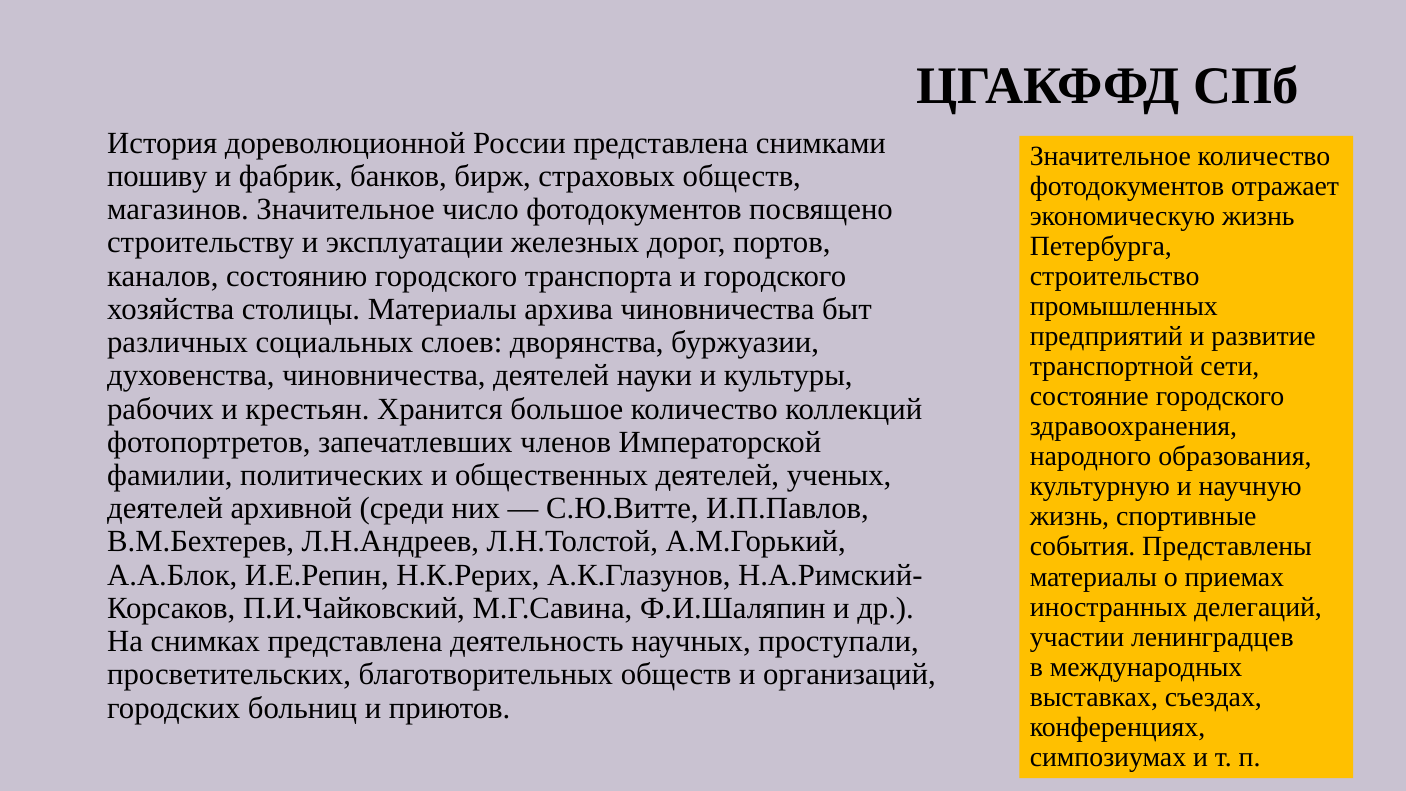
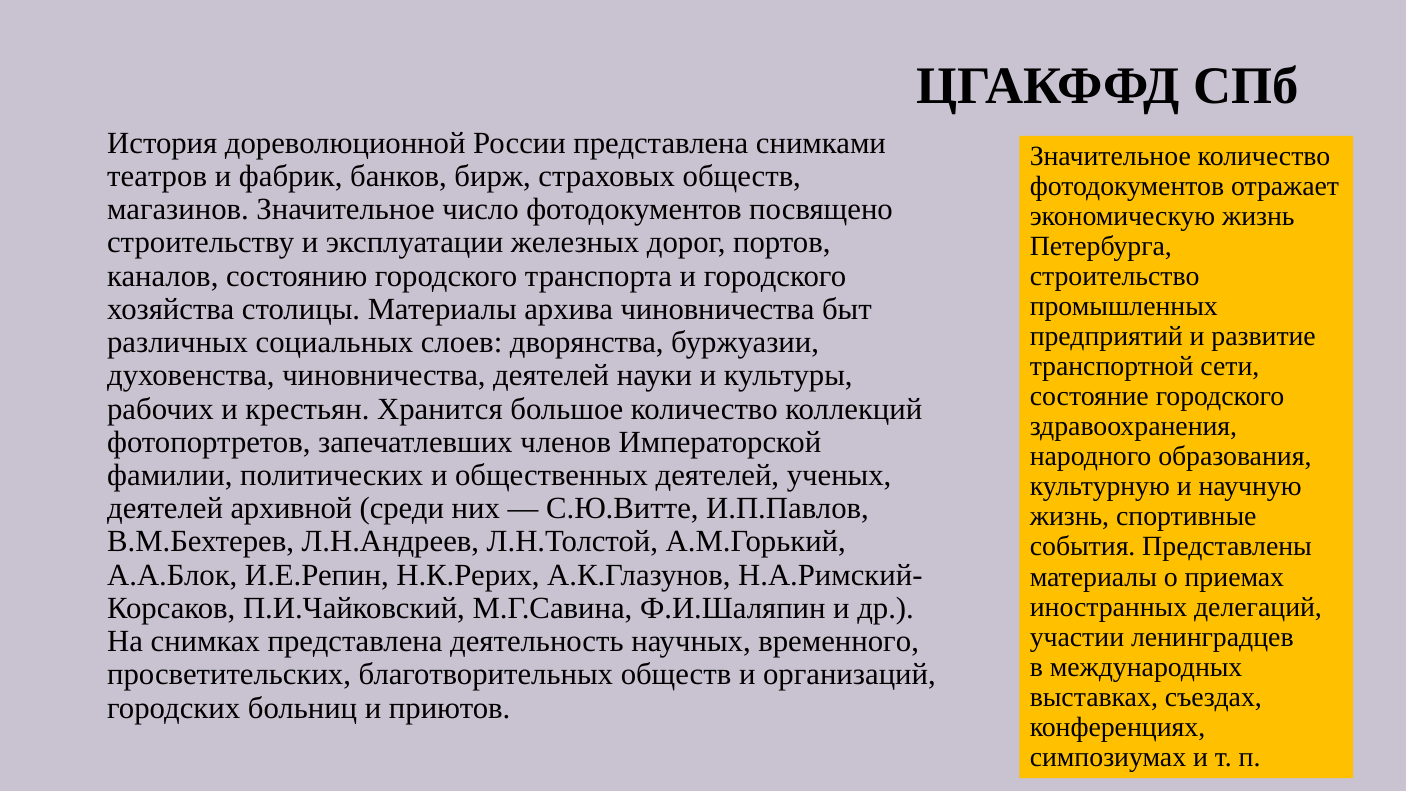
пошиву: пошиву -> театров
проступали: проступали -> временного
